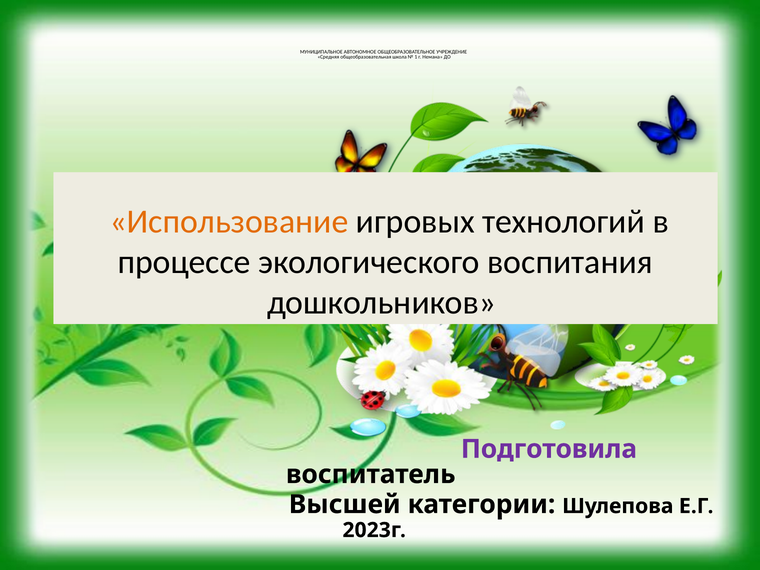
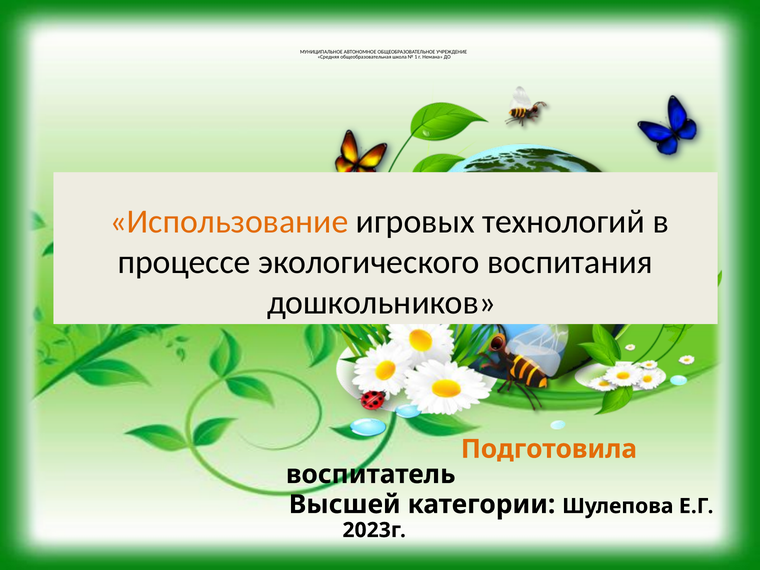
Подготовила colour: purple -> orange
